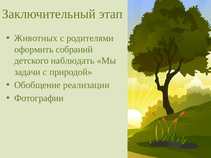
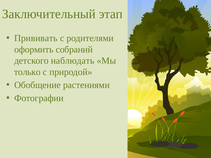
Животных: Животных -> Прививать
задачи: задачи -> только
реализации: реализации -> растениями
